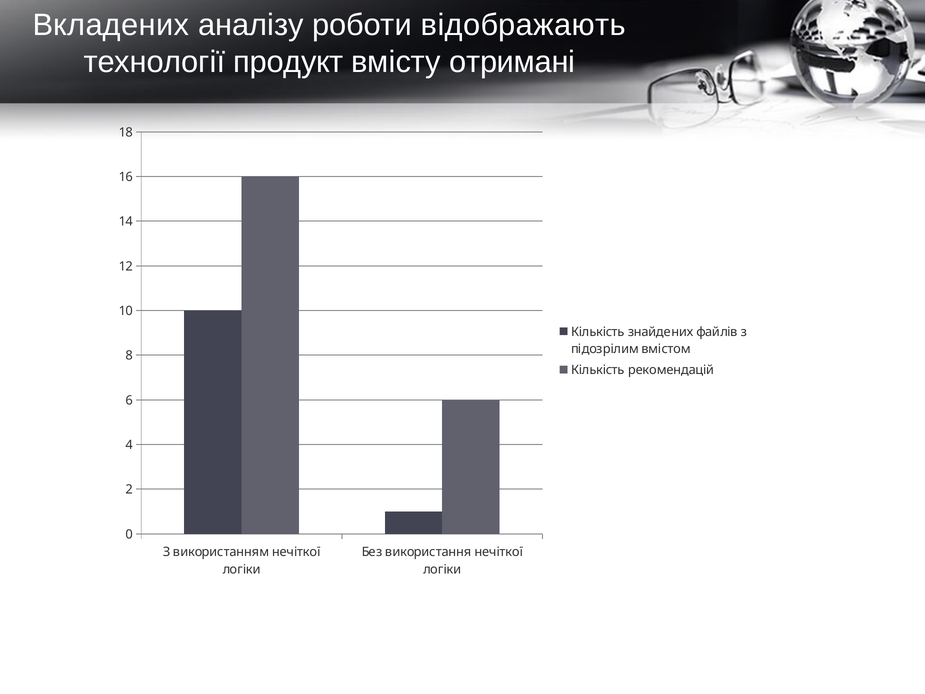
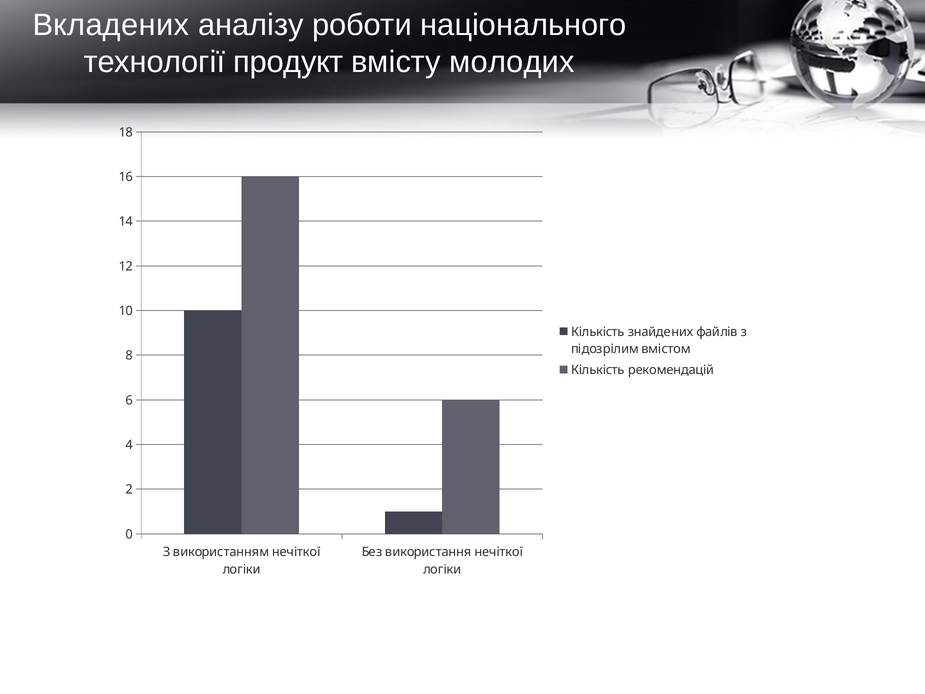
відображають: відображають -> національного
отримані: отримані -> молодих
